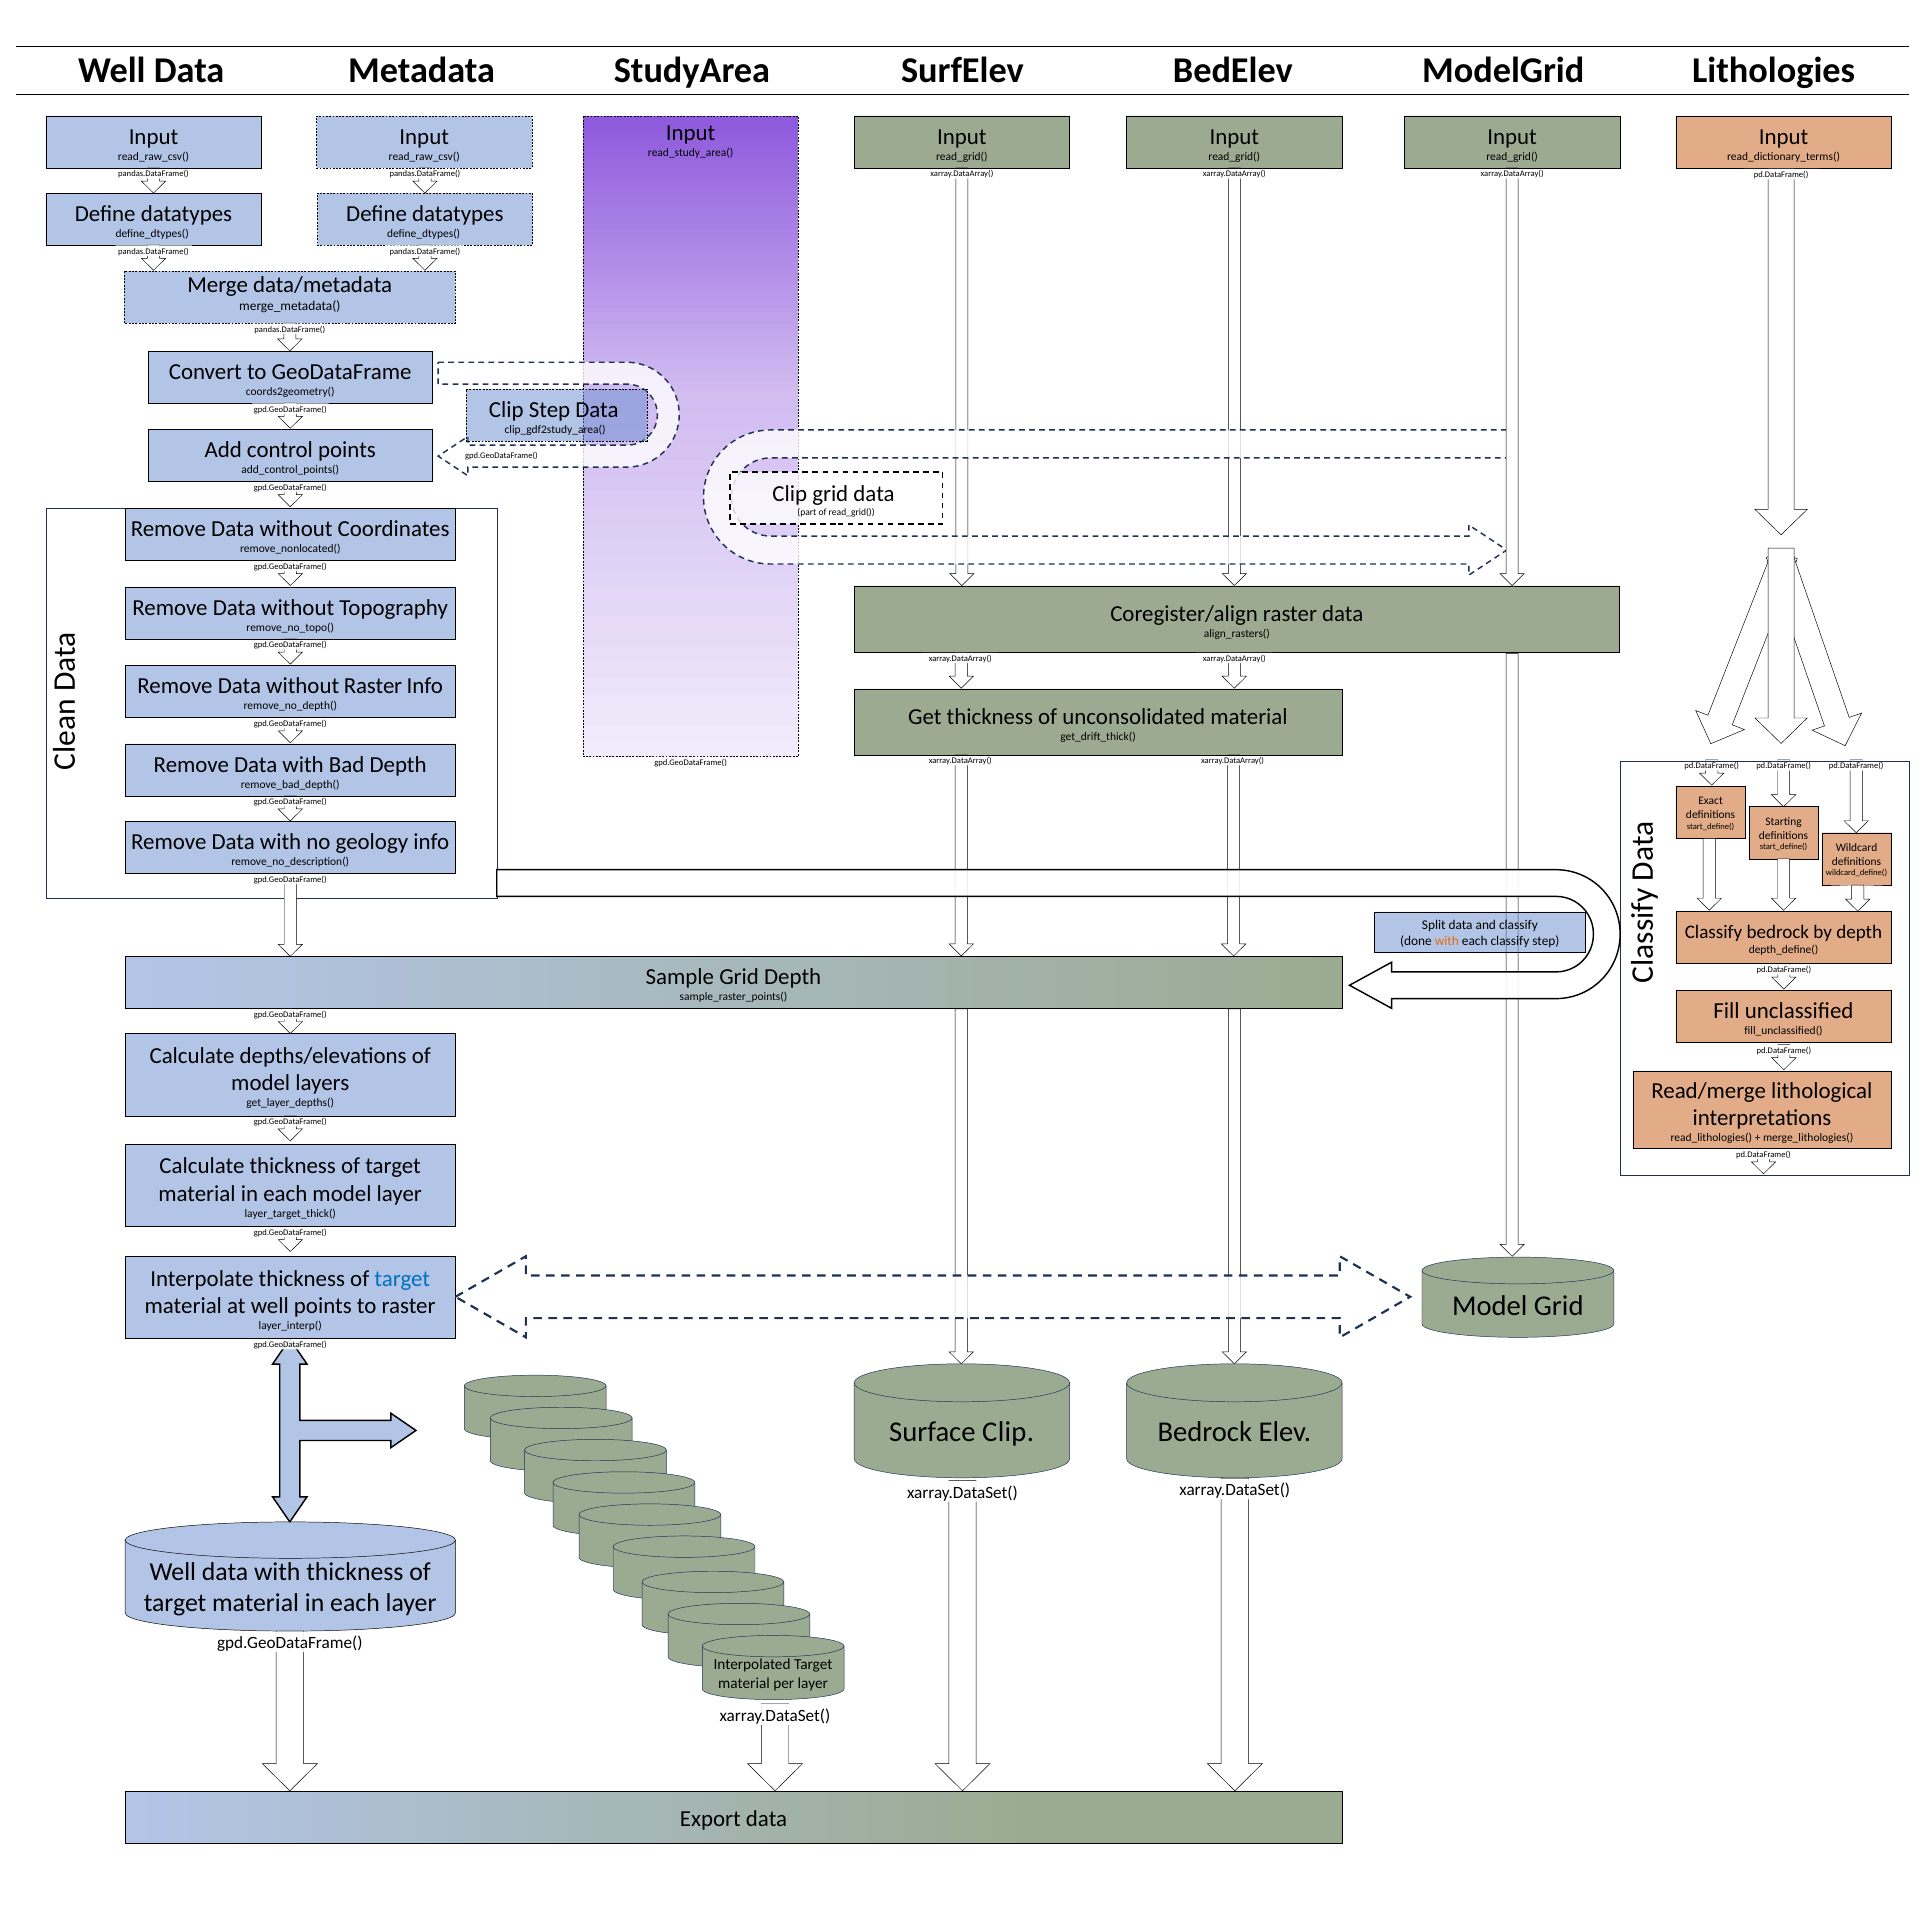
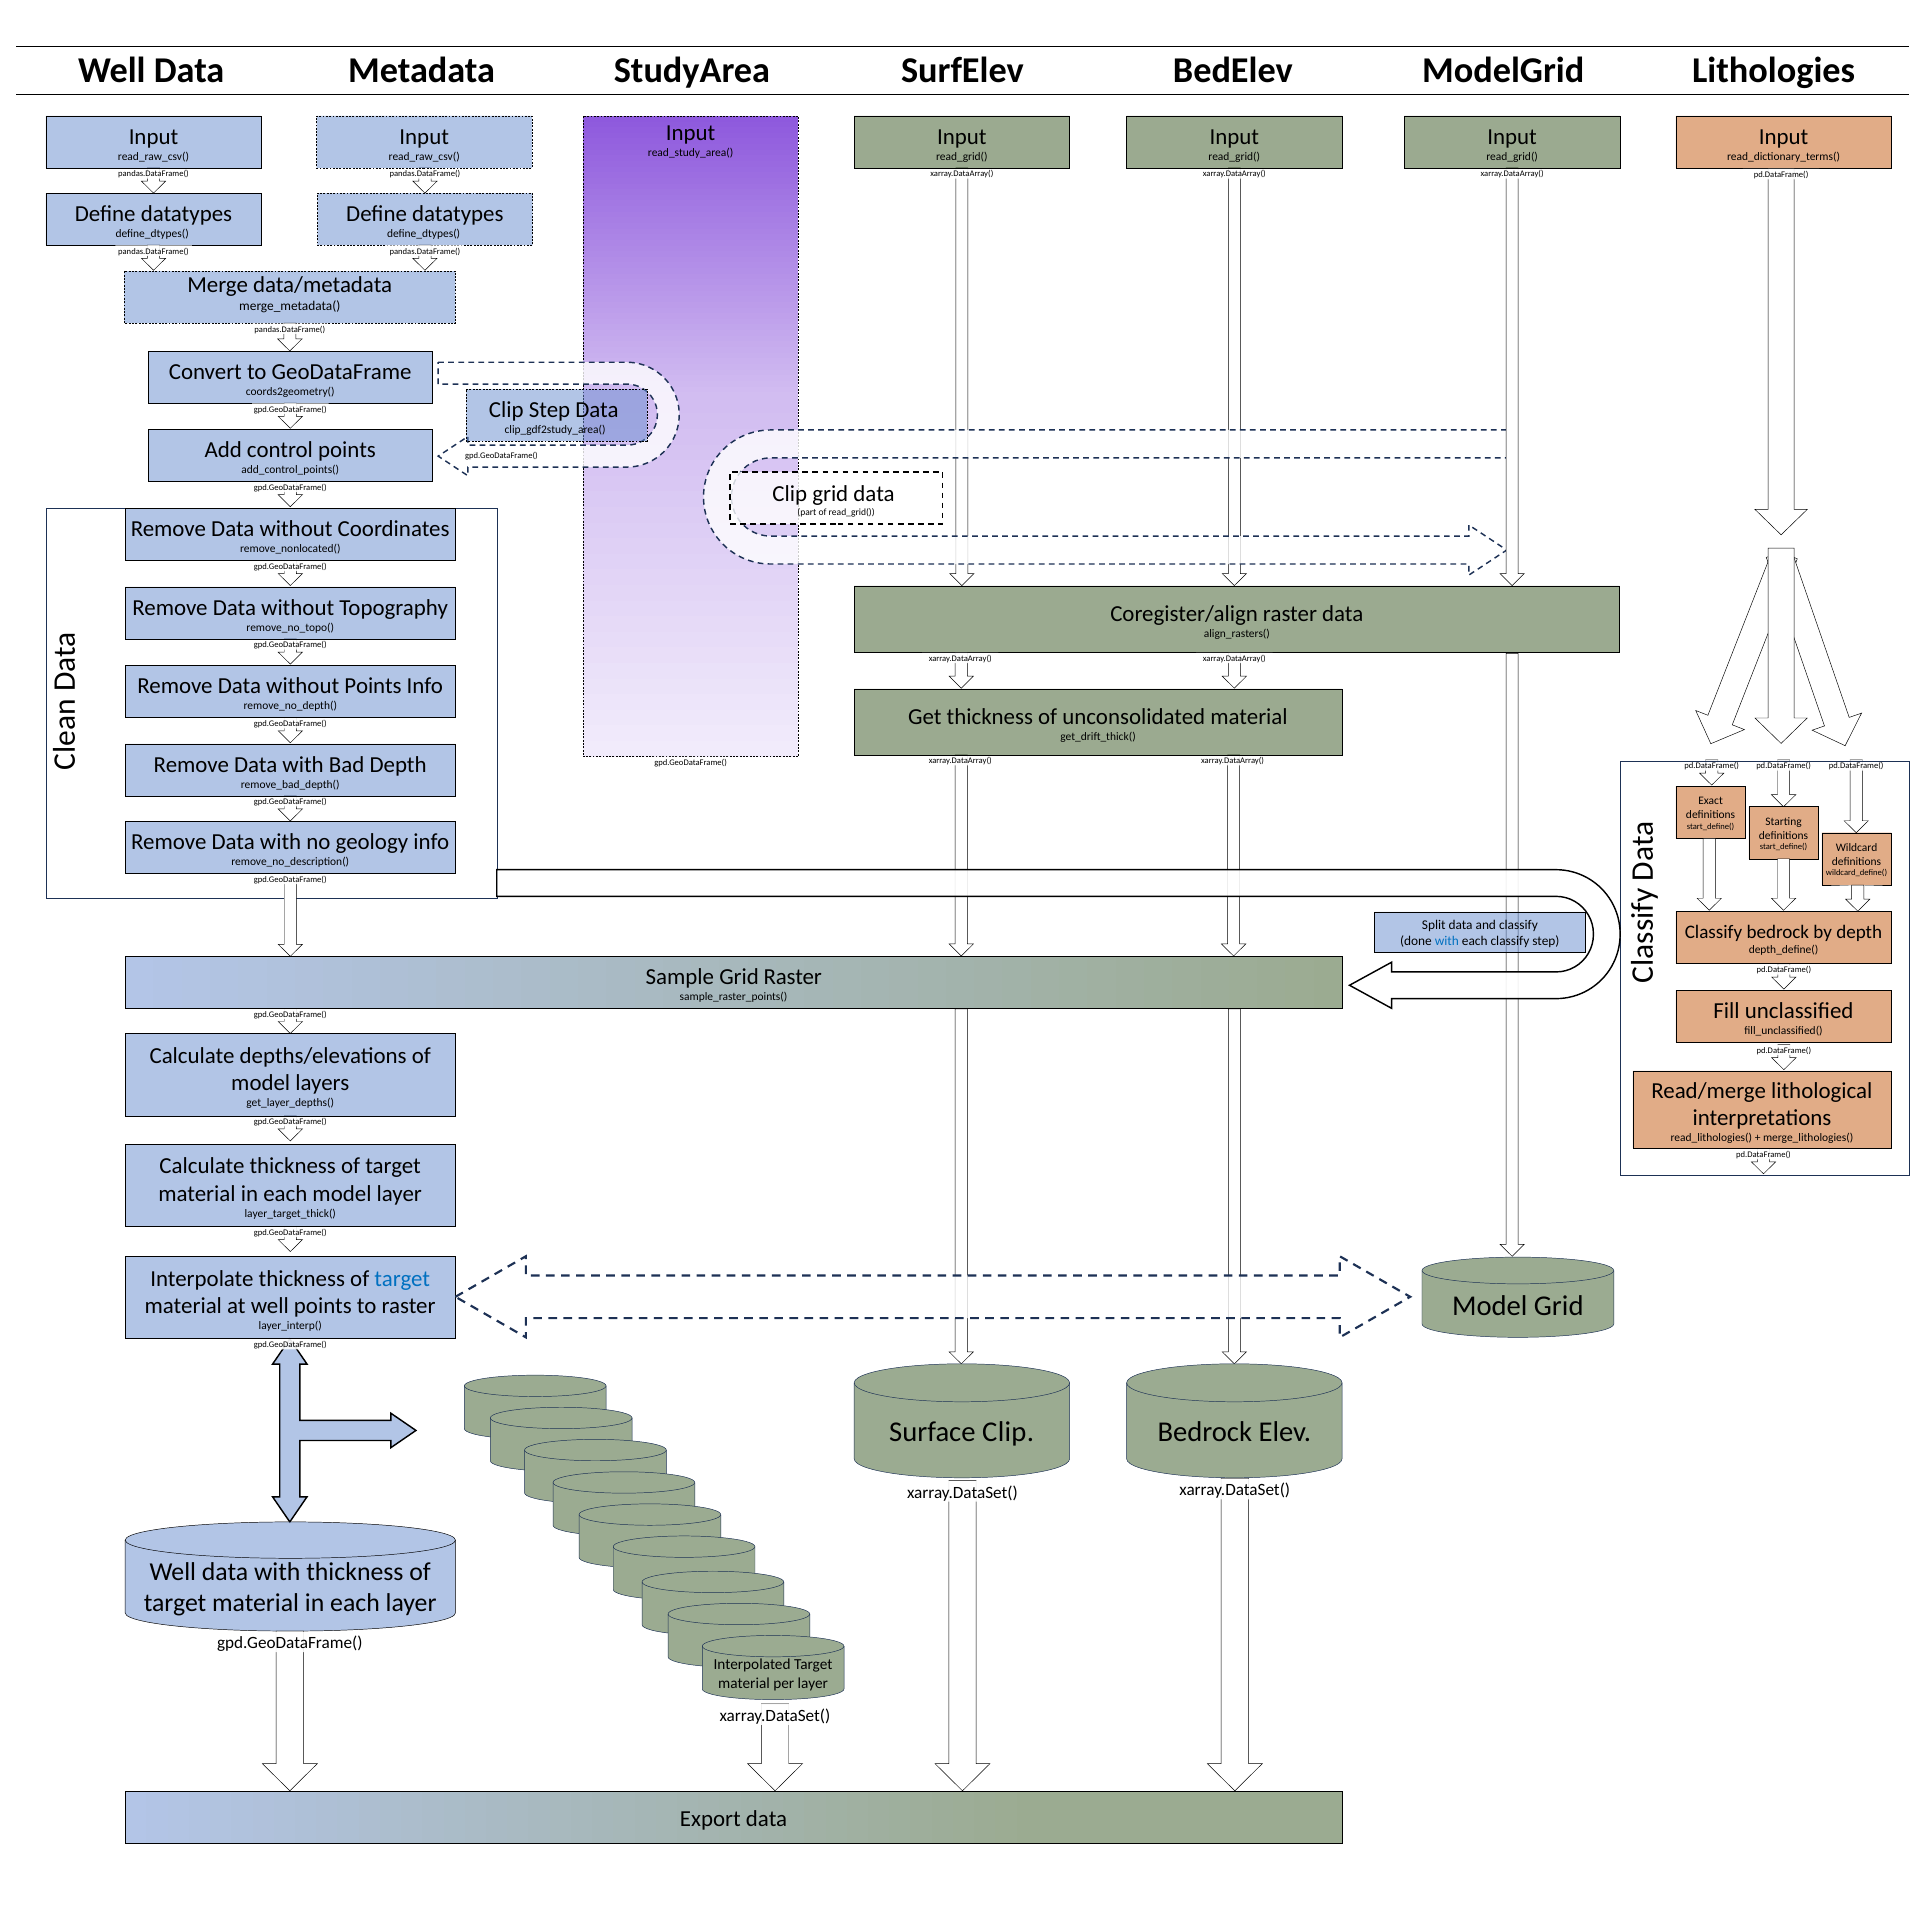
without Raster: Raster -> Points
with at (1447, 941) colour: orange -> blue
Grid Depth: Depth -> Raster
